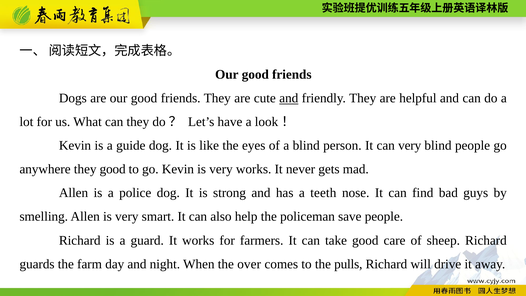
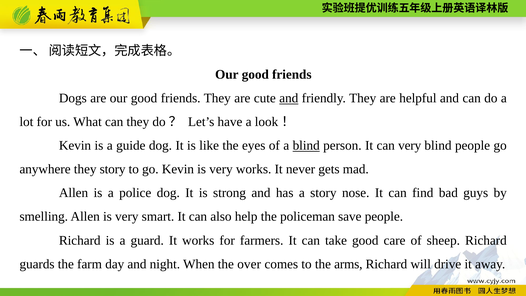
blind at (306, 146) underline: none -> present
they good: good -> story
a teeth: teeth -> story
pulls: pulls -> arms
